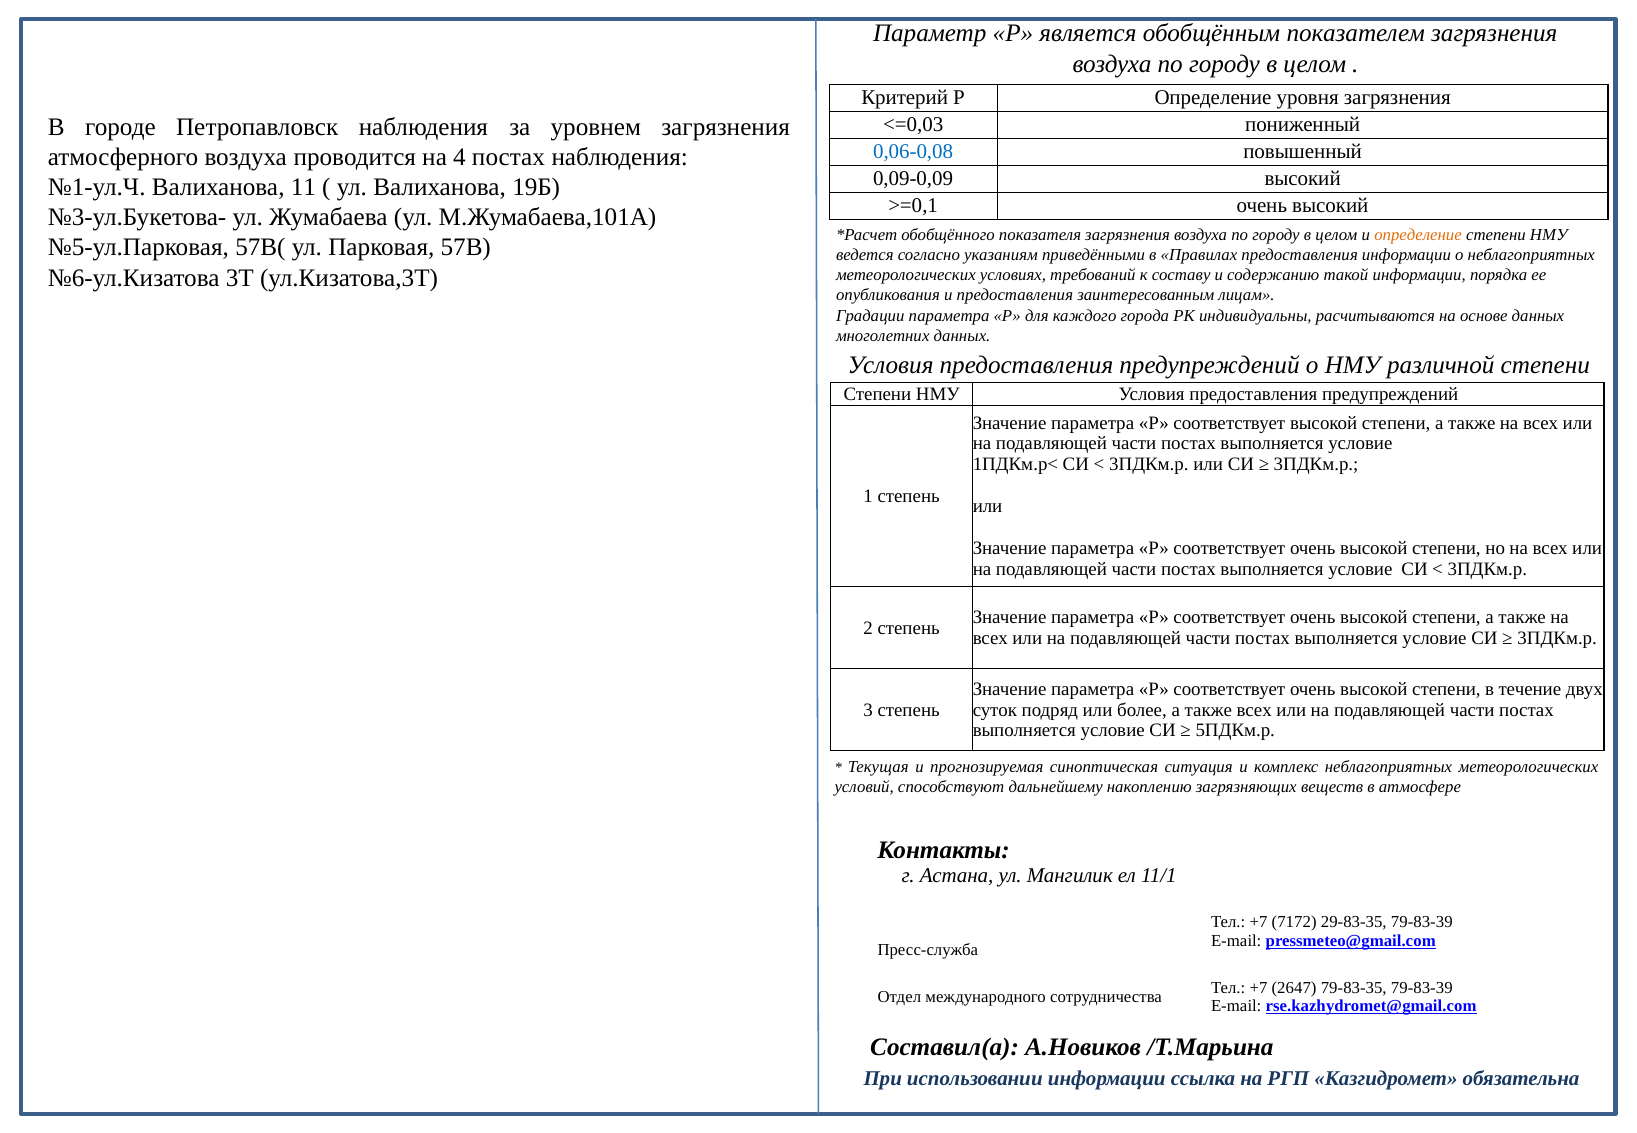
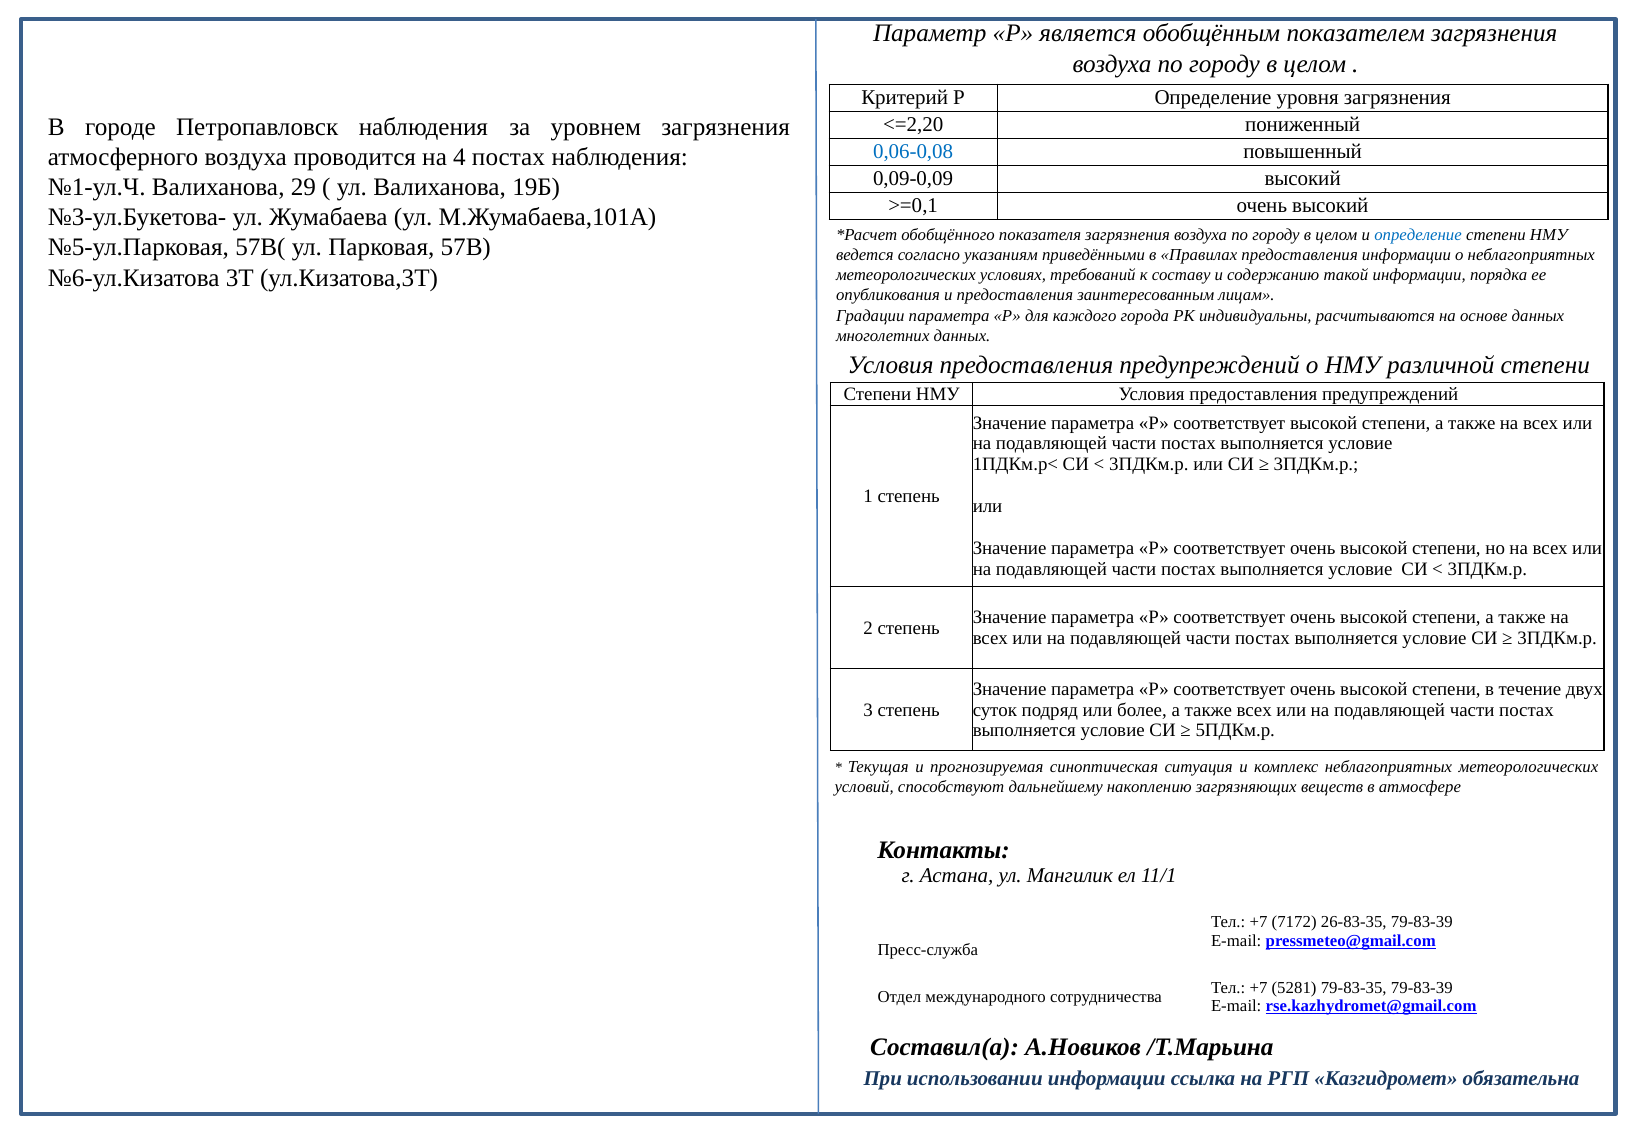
<=0,03: <=0,03 -> <=2,20
11: 11 -> 29
определение at (1418, 235) colour: orange -> blue
29-83-35: 29-83-35 -> 26-83-35
2647: 2647 -> 5281
